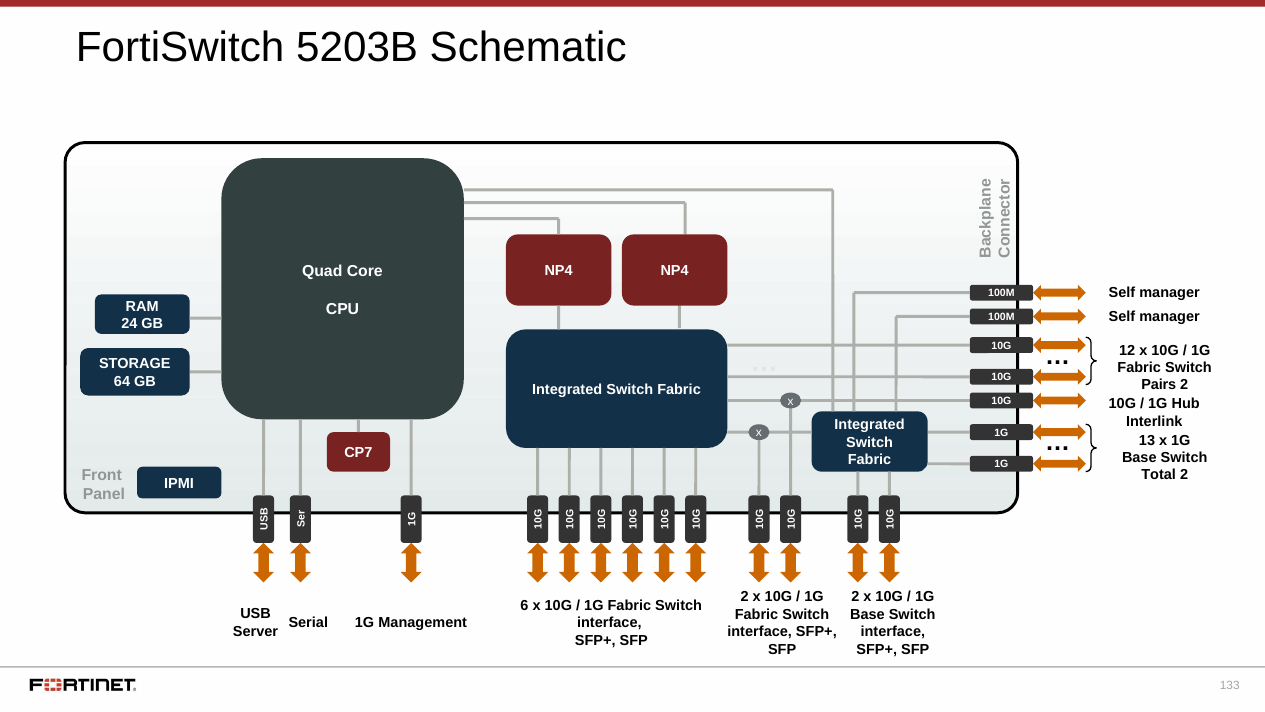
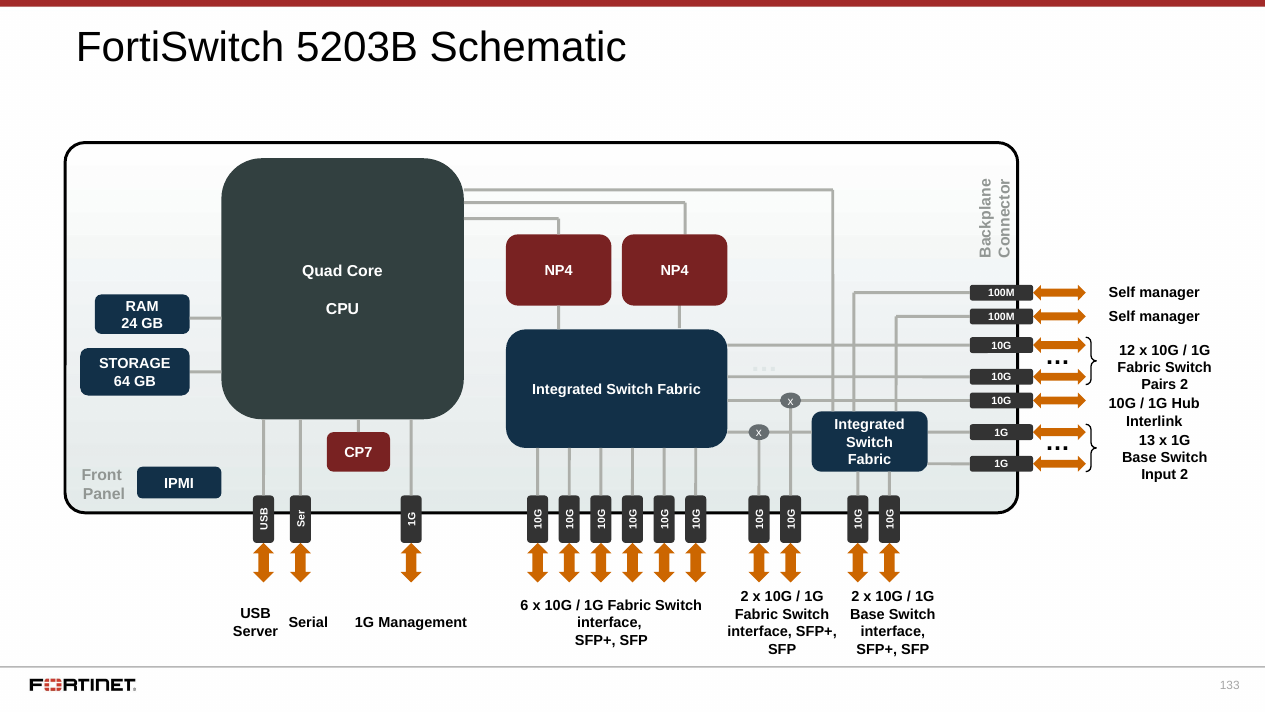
Total: Total -> Input
